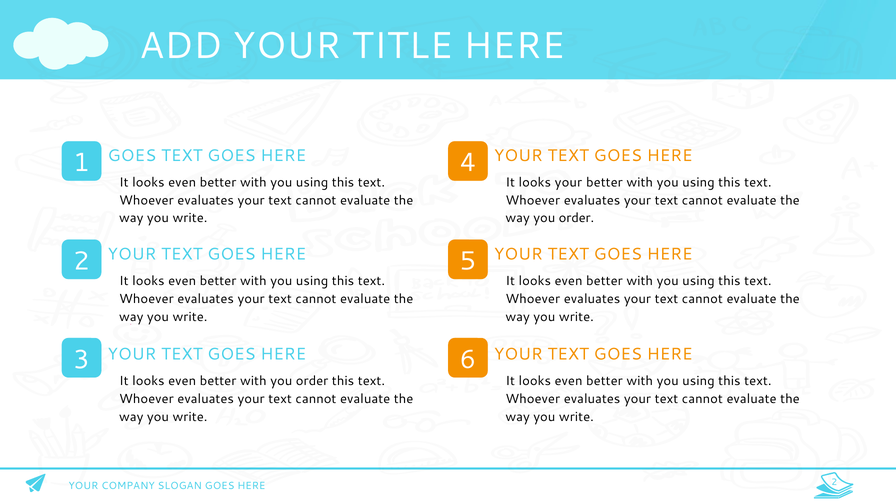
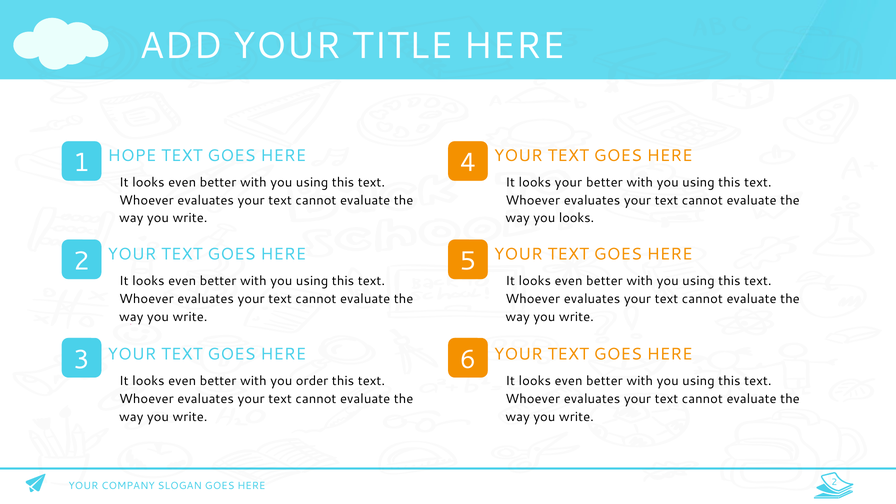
GOES at (132, 155): GOES -> HOPE
way you order: order -> looks
